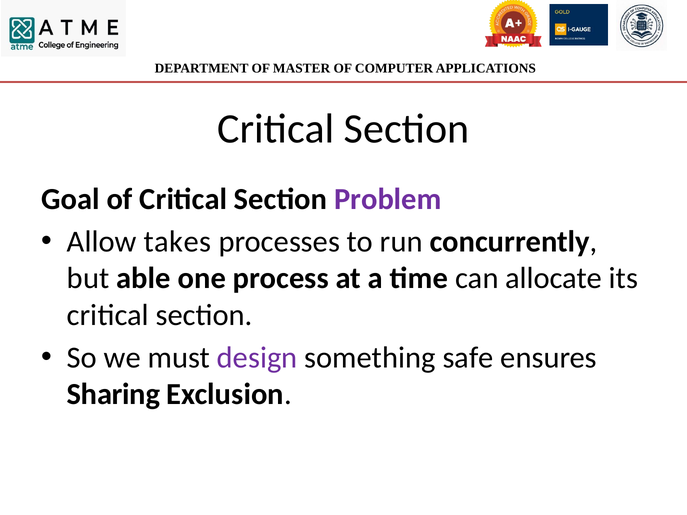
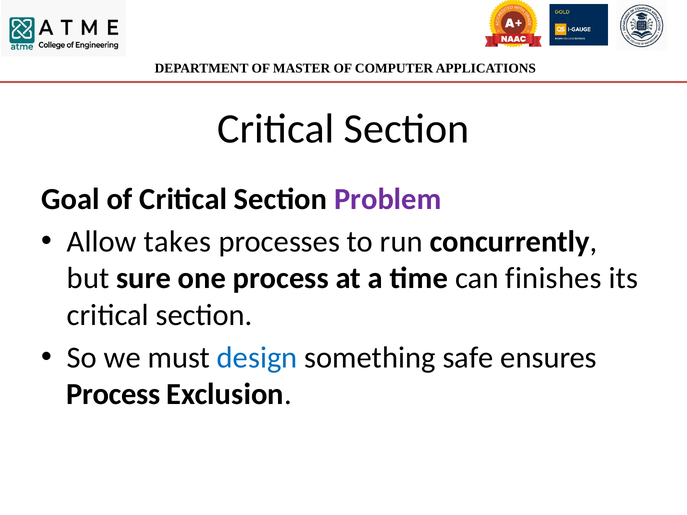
able: able -> sure
allocate: allocate -> finishes
design colour: purple -> blue
Sharing at (113, 395): Sharing -> Process
